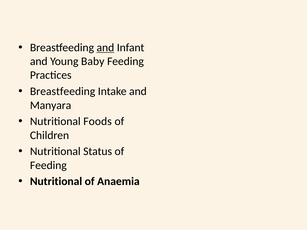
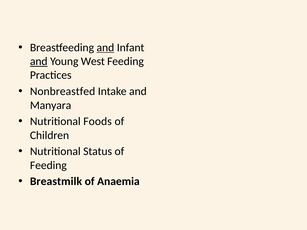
and at (39, 61) underline: none -> present
Baby: Baby -> West
Breastfeeding at (63, 92): Breastfeeding -> Nonbreastfed
Nutritional at (56, 182): Nutritional -> Breastmilk
